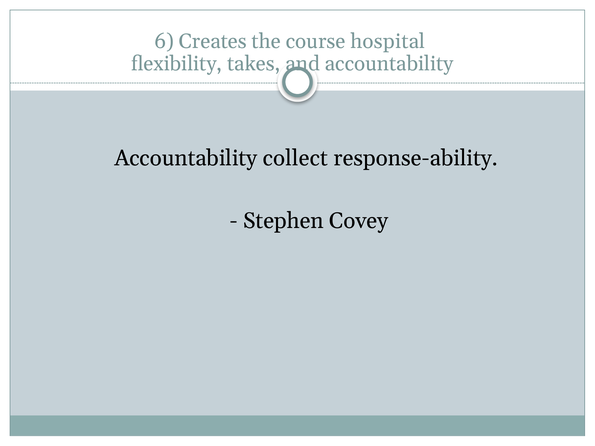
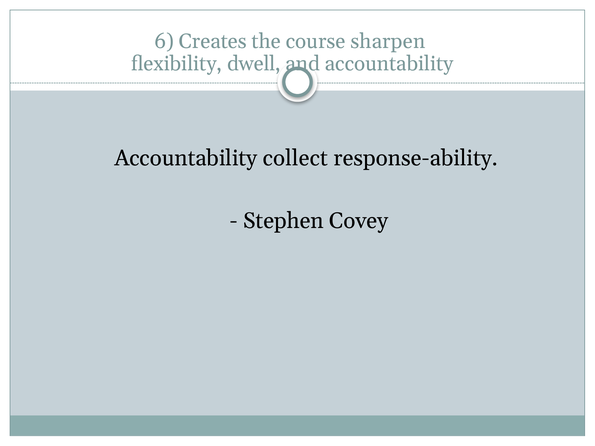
hospital: hospital -> sharpen
takes: takes -> dwell
